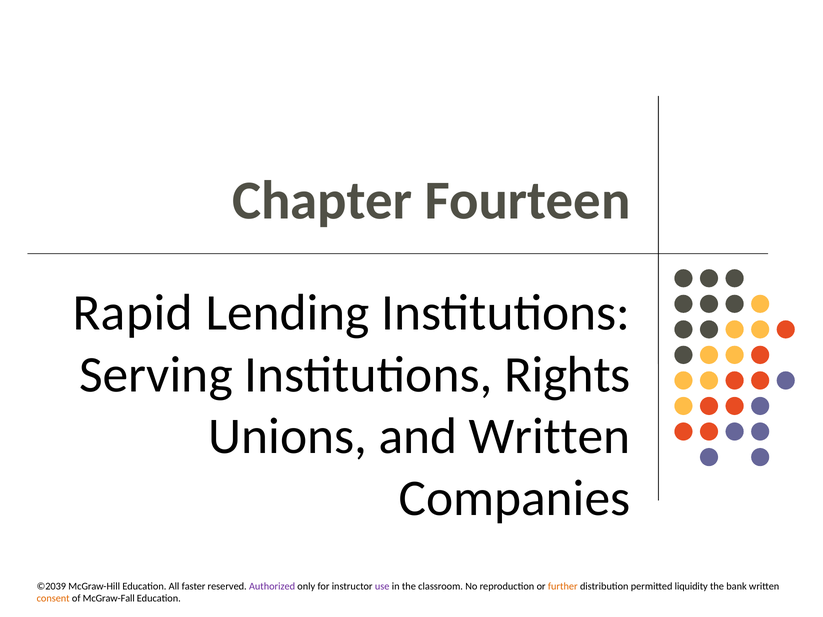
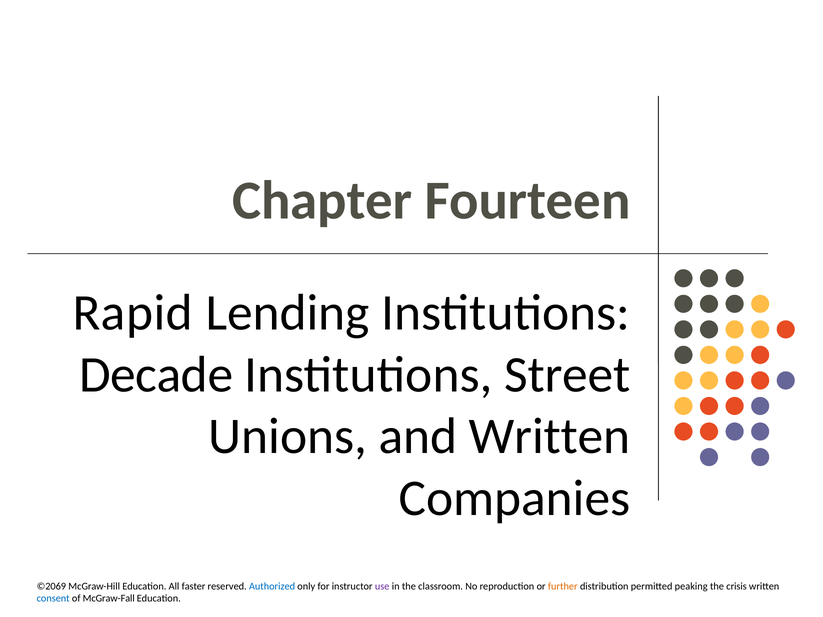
Serving: Serving -> Decade
Rights: Rights -> Street
©2039: ©2039 -> ©2069
Authorized colour: purple -> blue
liquidity: liquidity -> peaking
bank: bank -> crisis
consent colour: orange -> blue
